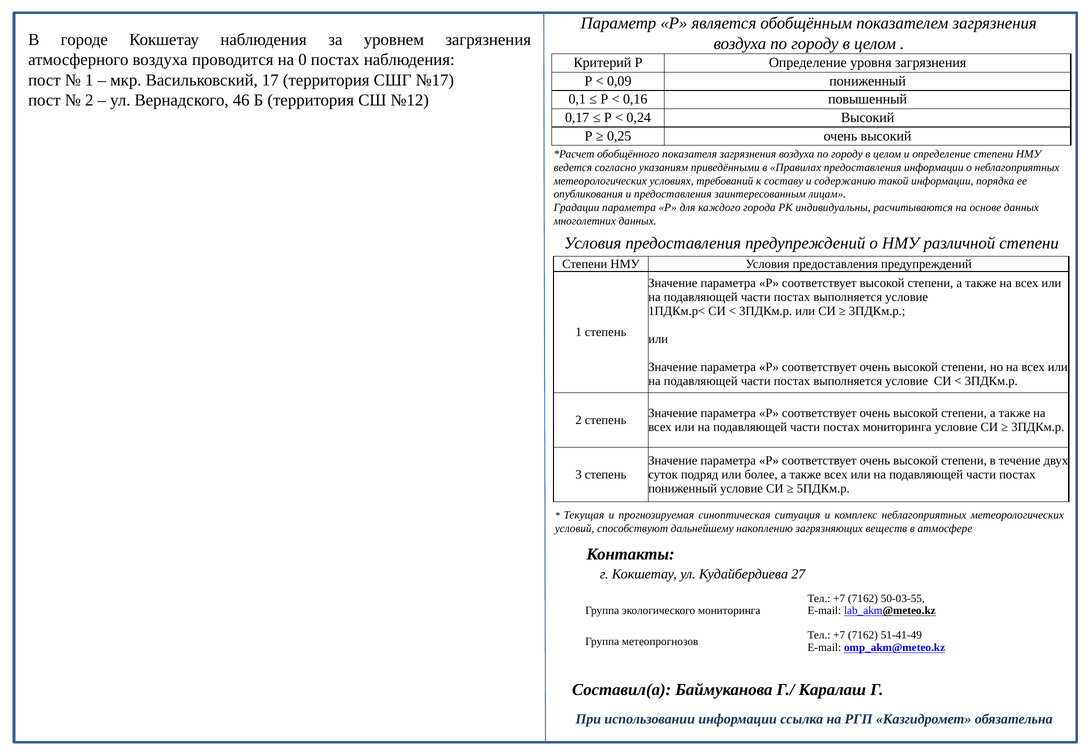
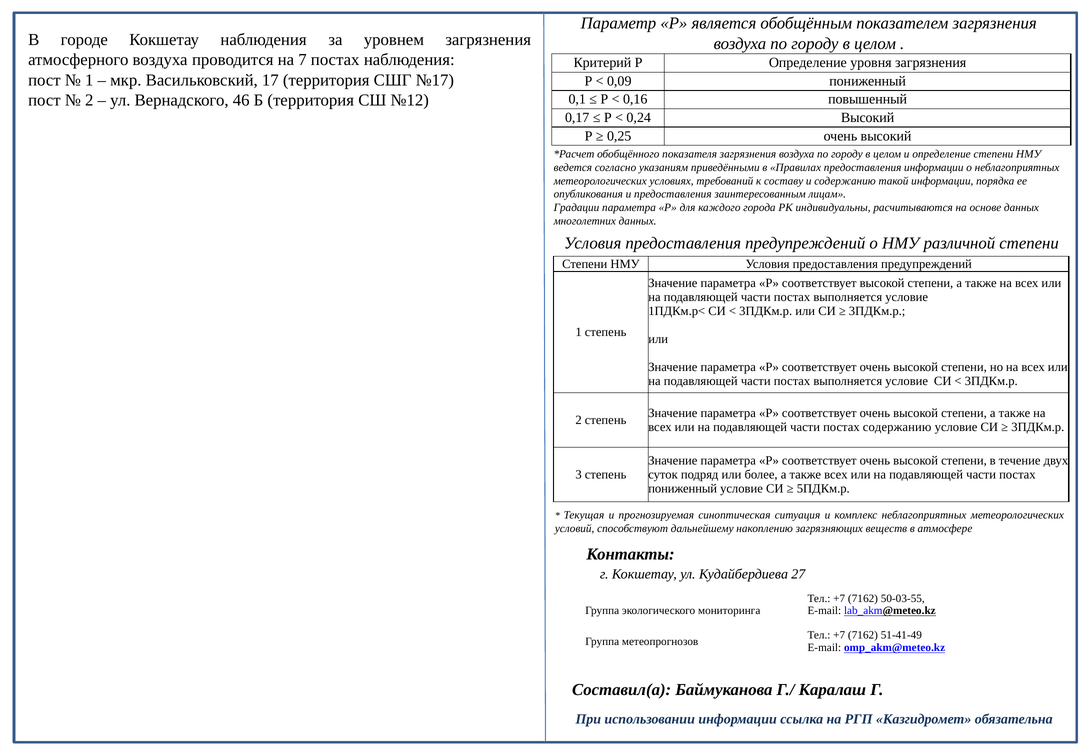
0: 0 -> 7
постах мониторинга: мониторинга -> содержанию
